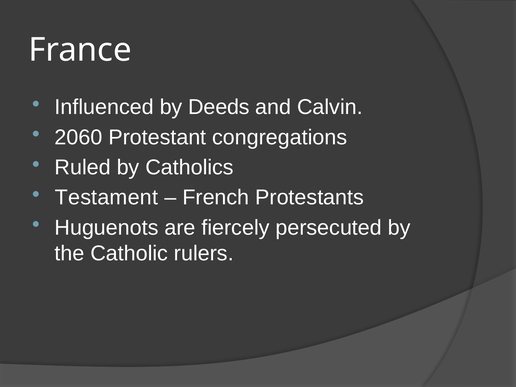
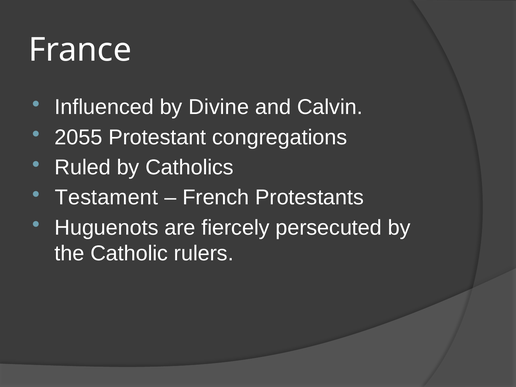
Deeds: Deeds -> Divine
2060: 2060 -> 2055
